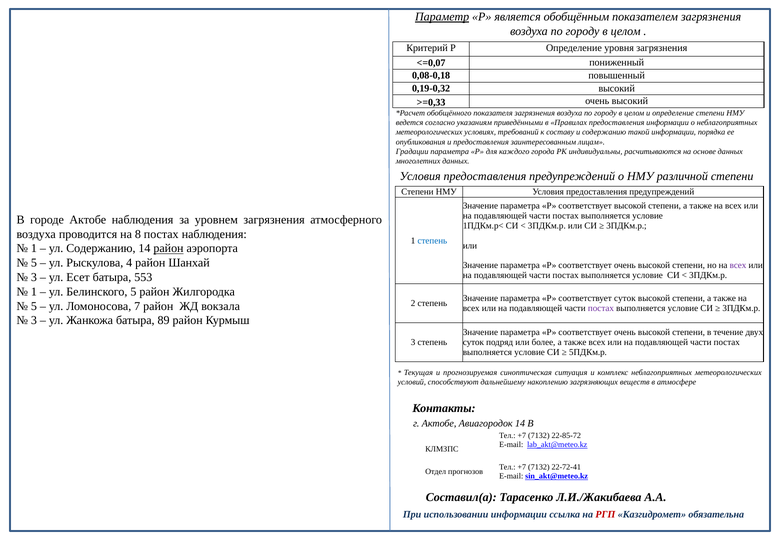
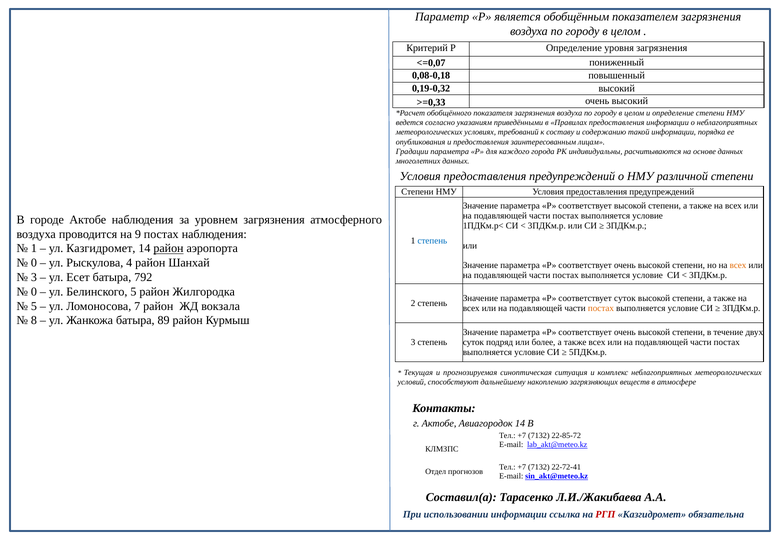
Параметр underline: present -> none
8: 8 -> 9
ул Содержанию: Содержанию -> Казгидромет
5 at (34, 263): 5 -> 0
всех at (738, 266) colour: purple -> orange
553: 553 -> 792
1 at (34, 292): 1 -> 0
постах at (601, 308) colour: purple -> orange
3 at (34, 320): 3 -> 8
